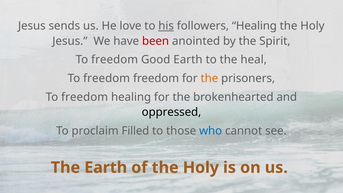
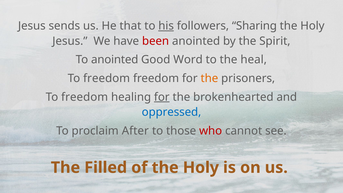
love: love -> that
followers Healing: Healing -> Sharing
freedom at (115, 60): freedom -> anointed
Good Earth: Earth -> Word
for at (162, 97) underline: none -> present
oppressed colour: black -> blue
Filled: Filled -> After
who colour: blue -> red
The Earth: Earth -> Filled
